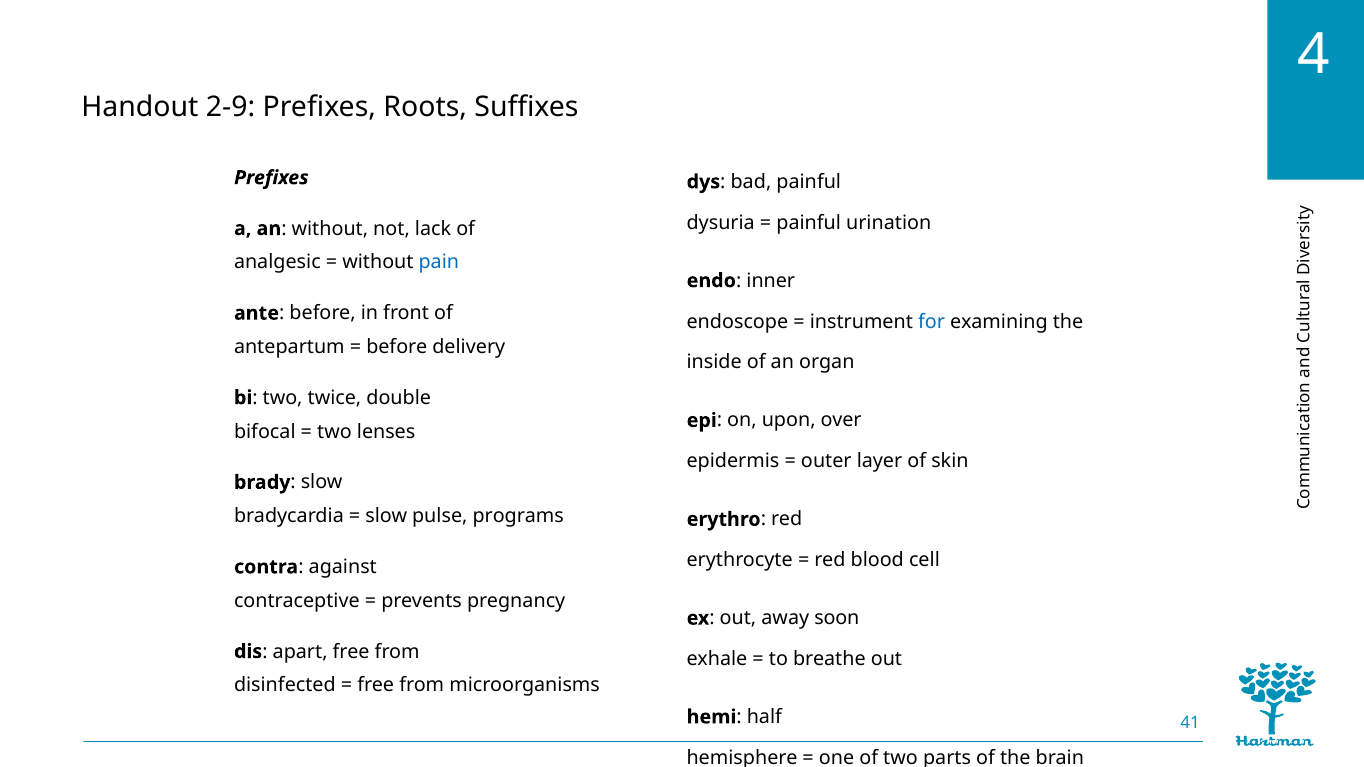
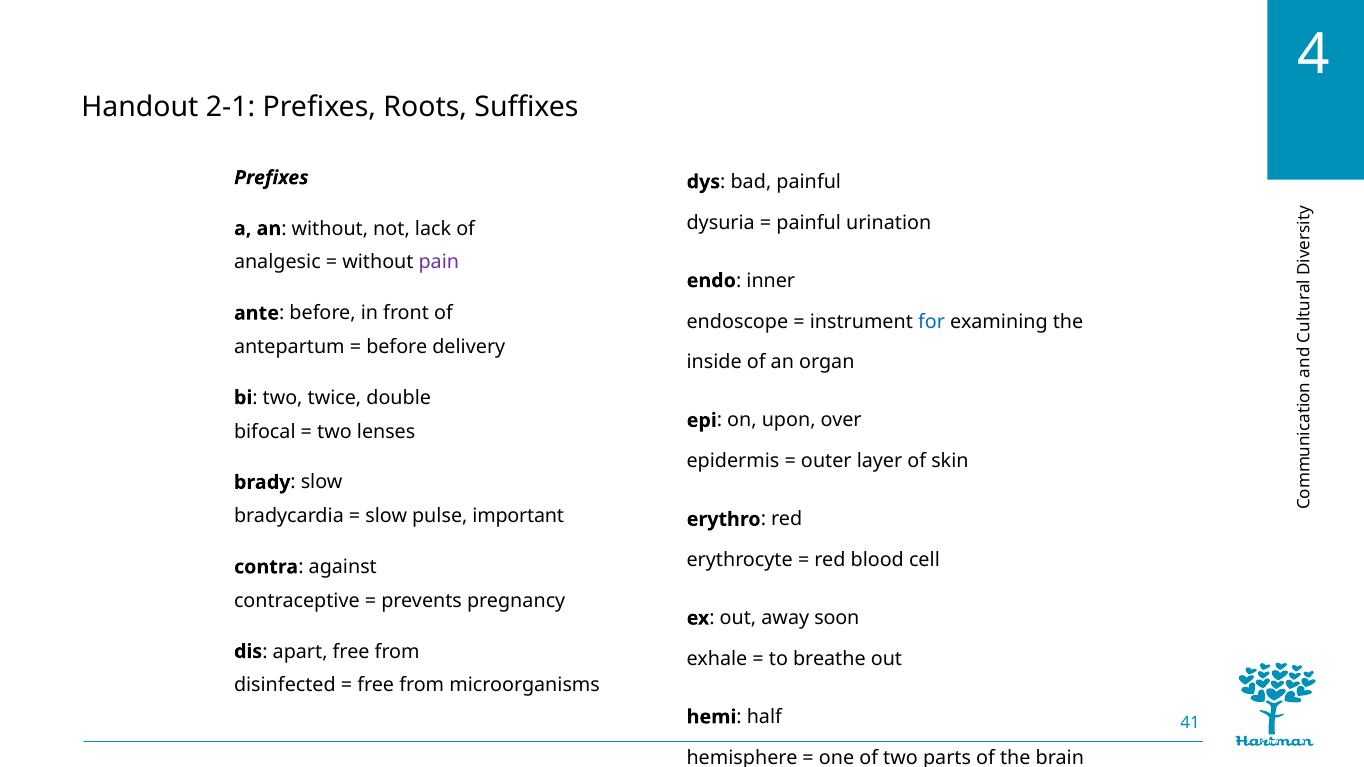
2-9: 2-9 -> 2-1
pain colour: blue -> purple
programs: programs -> important
